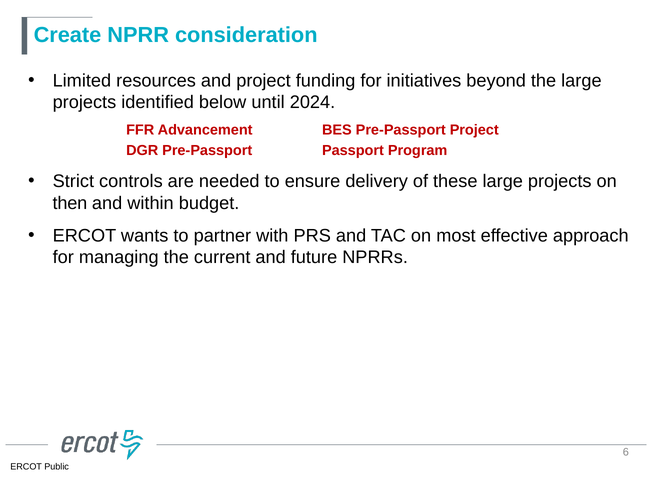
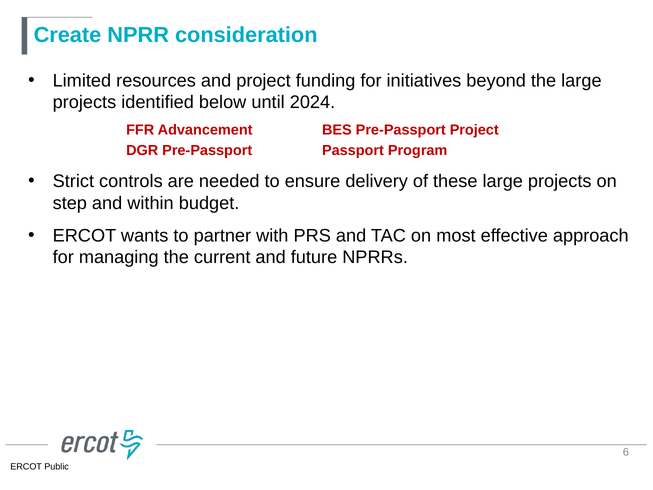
then: then -> step
